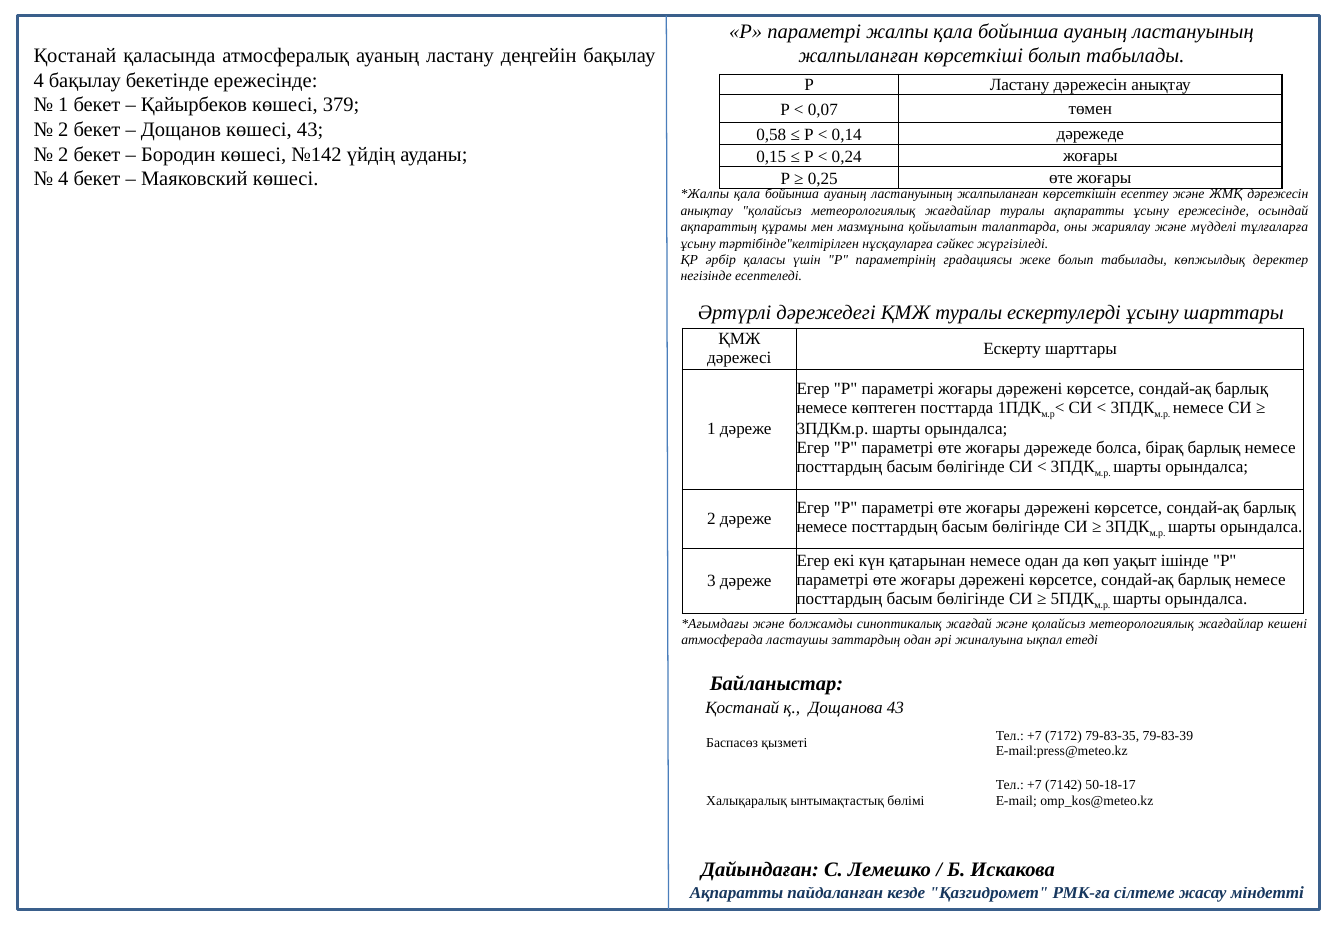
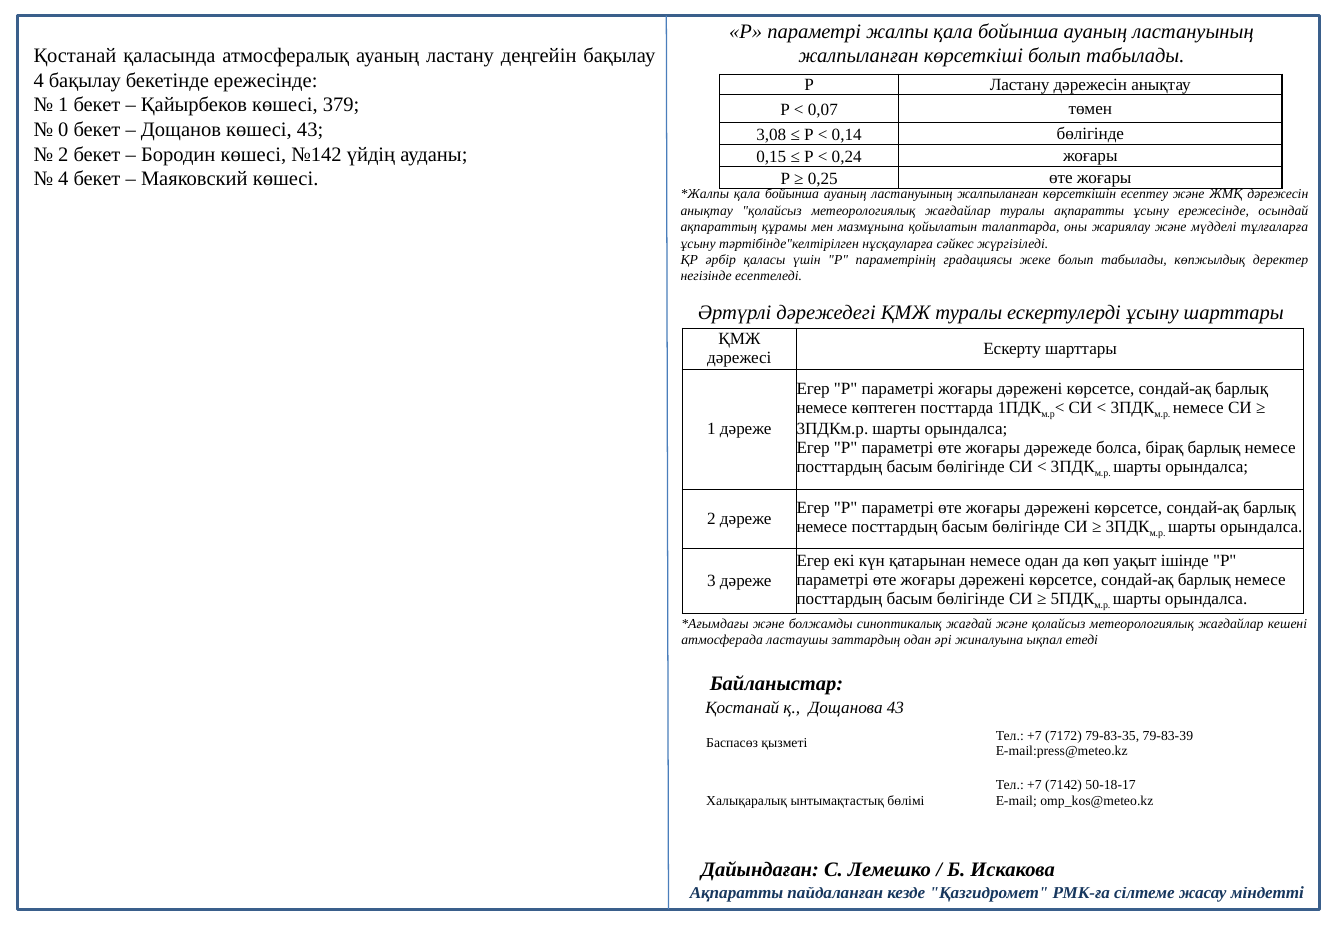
2 at (63, 130): 2 -> 0
0,58: 0,58 -> 3,08
0,14 дәрежеде: дәрежеде -> бөлігінде
